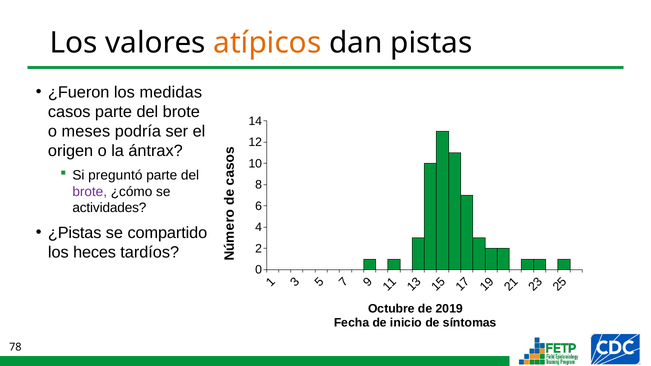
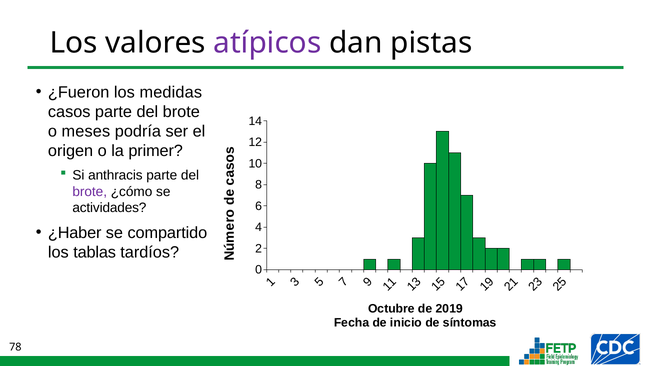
atípicos colour: orange -> purple
ántrax: ántrax -> primer
preguntó: preguntó -> anthracis
¿Pistas: ¿Pistas -> ¿Haber
heces: heces -> tablas
